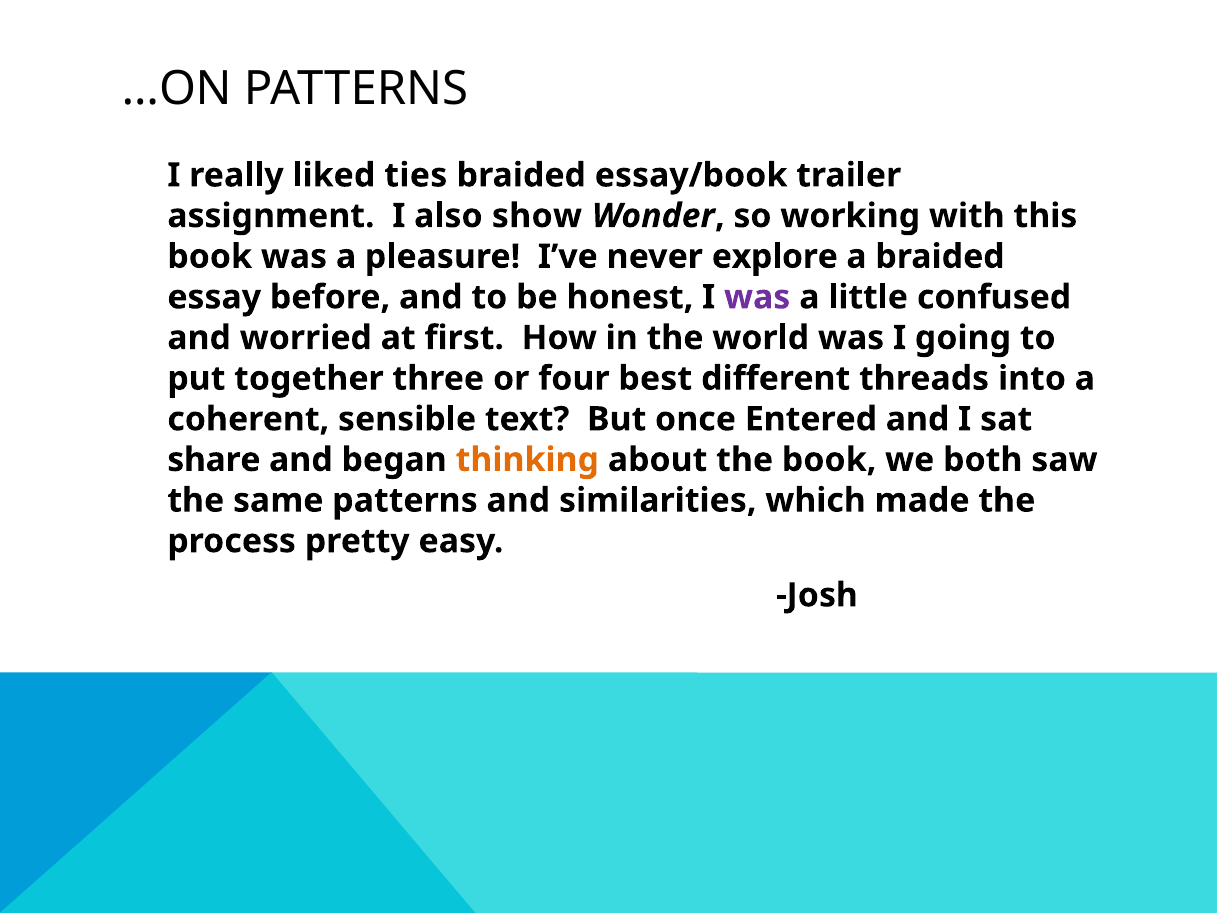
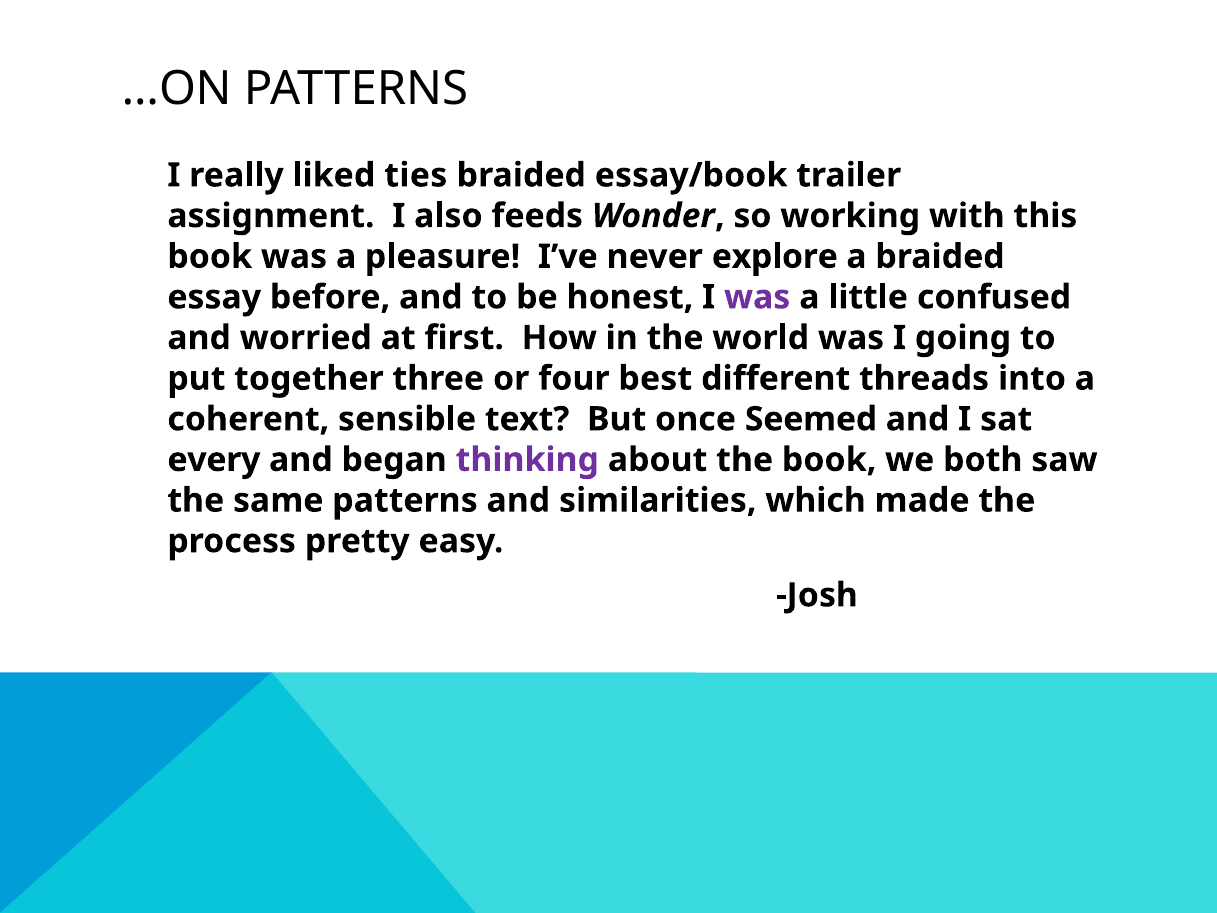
show: show -> feeds
Entered: Entered -> Seemed
share: share -> every
thinking colour: orange -> purple
